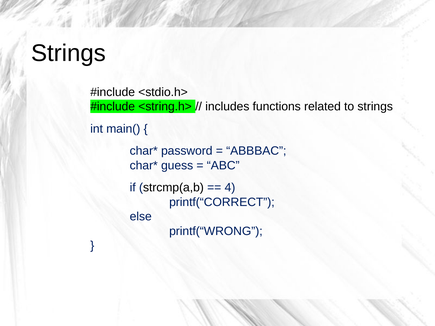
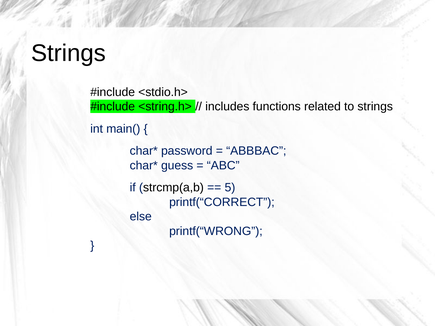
4: 4 -> 5
